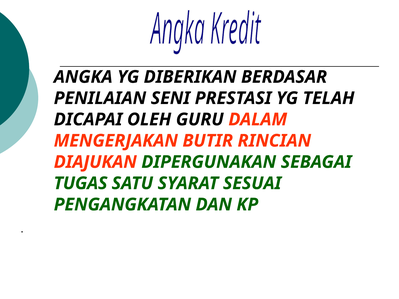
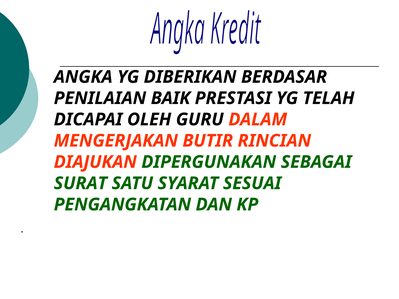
SENI: SENI -> BAIK
TUGAS: TUGAS -> SURAT
